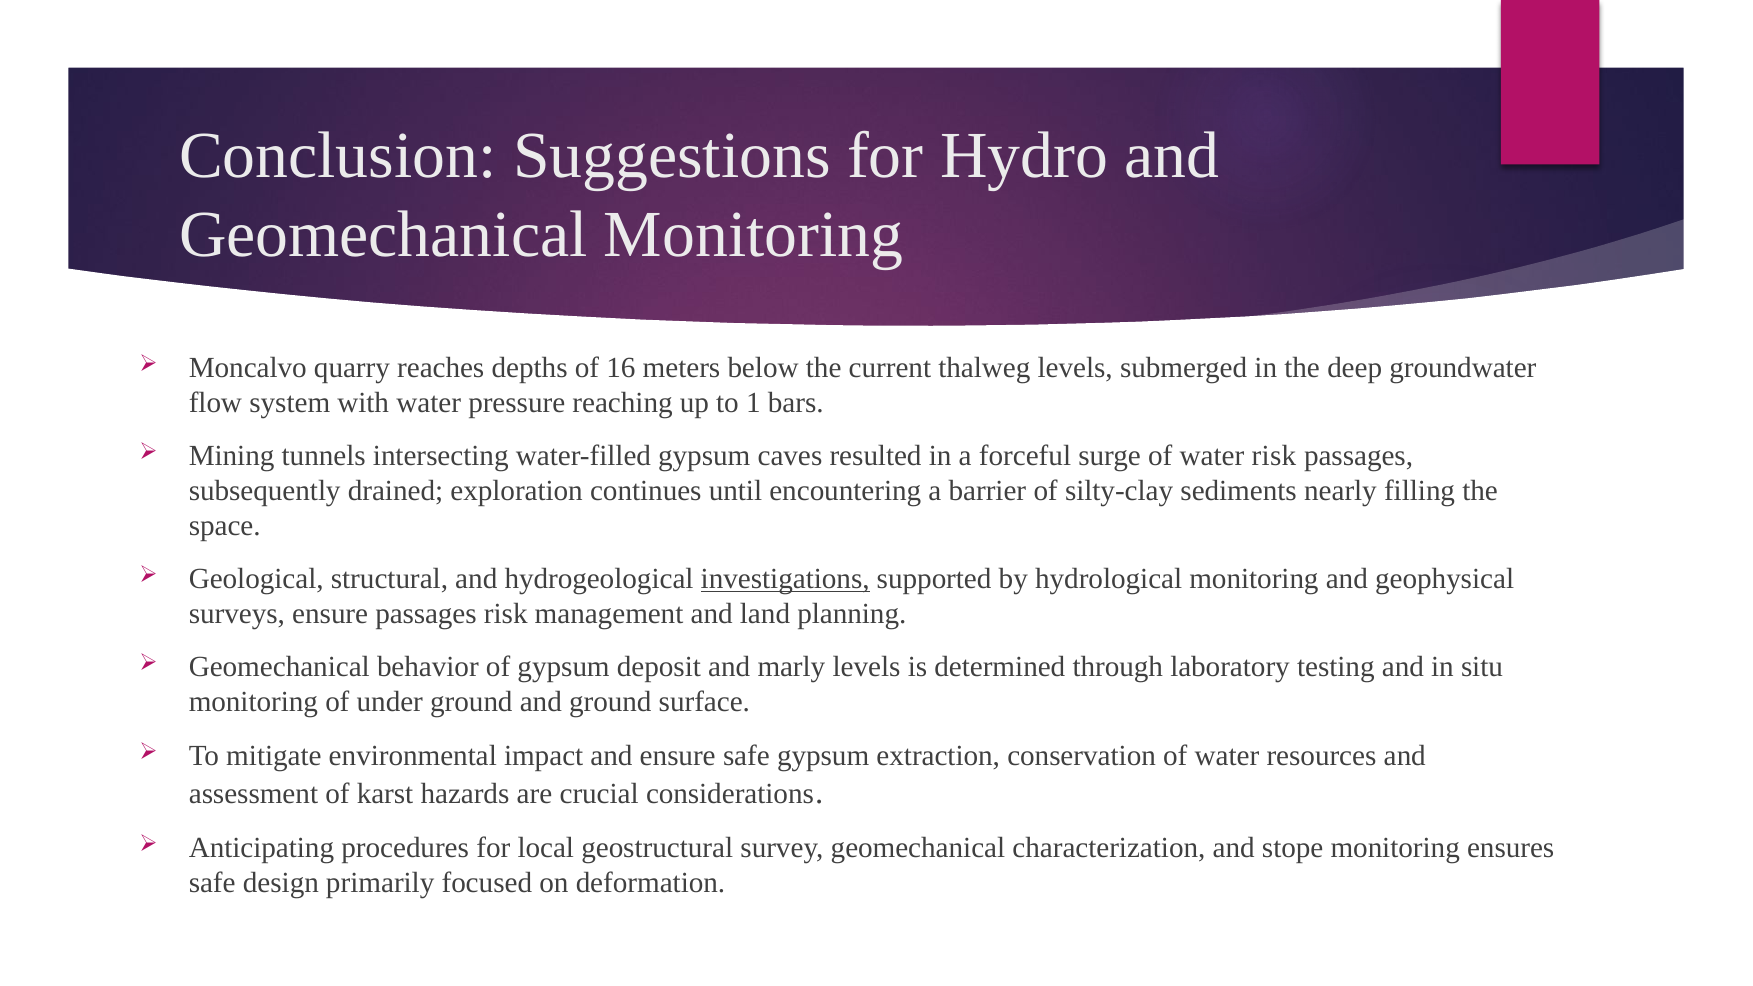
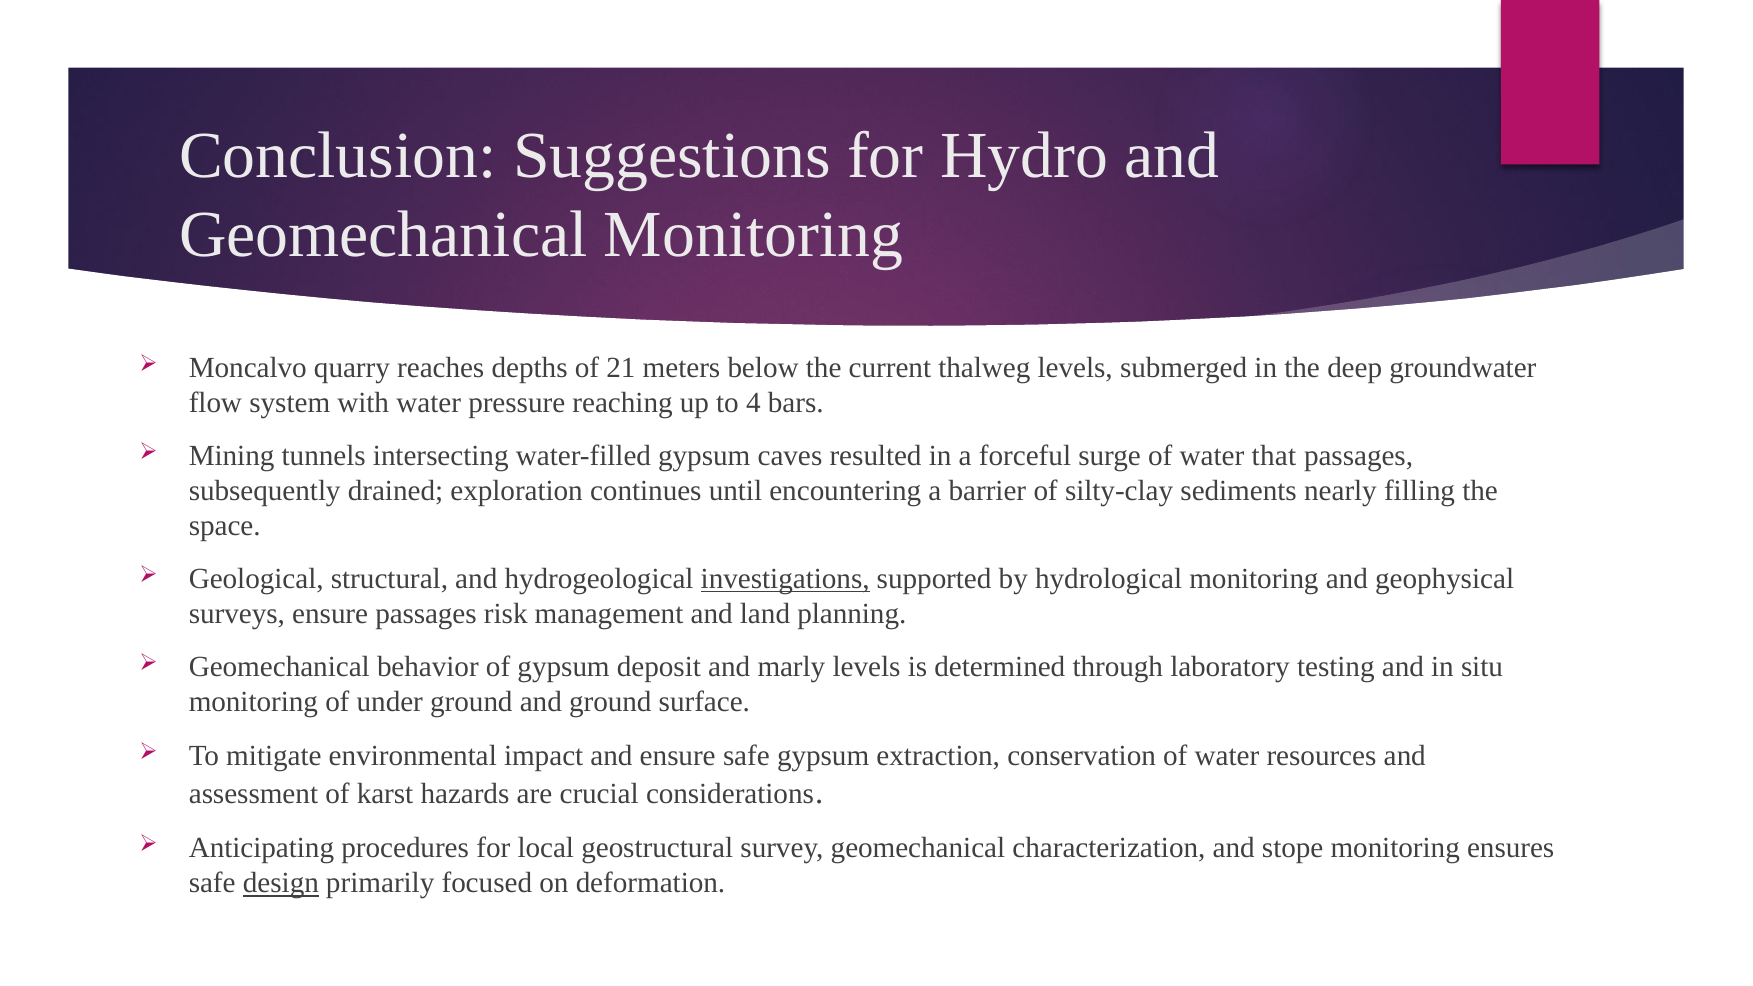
16: 16 -> 21
1: 1 -> 4
water risk: risk -> that
design underline: none -> present
